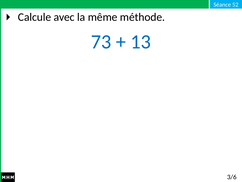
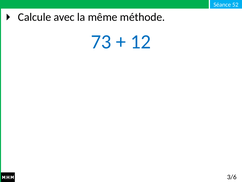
13: 13 -> 12
